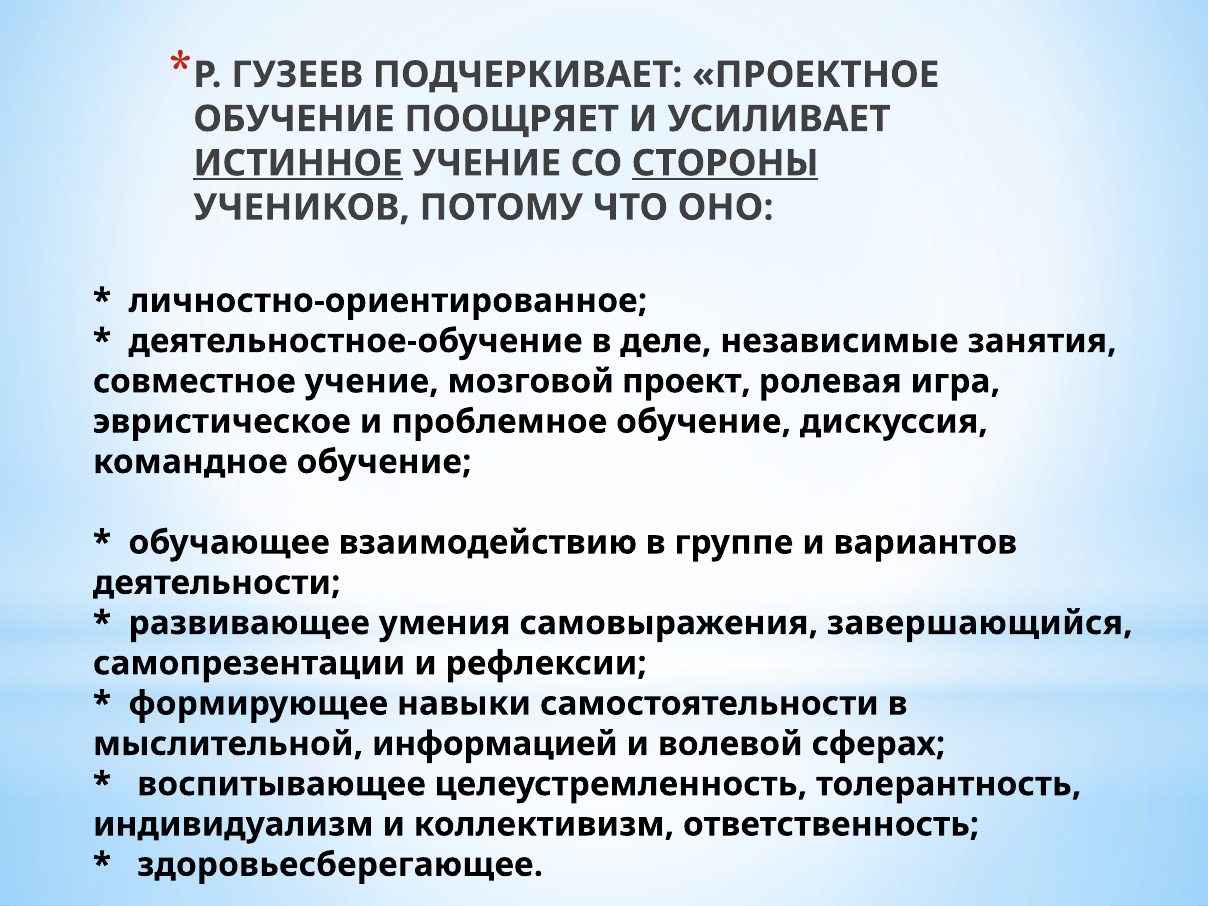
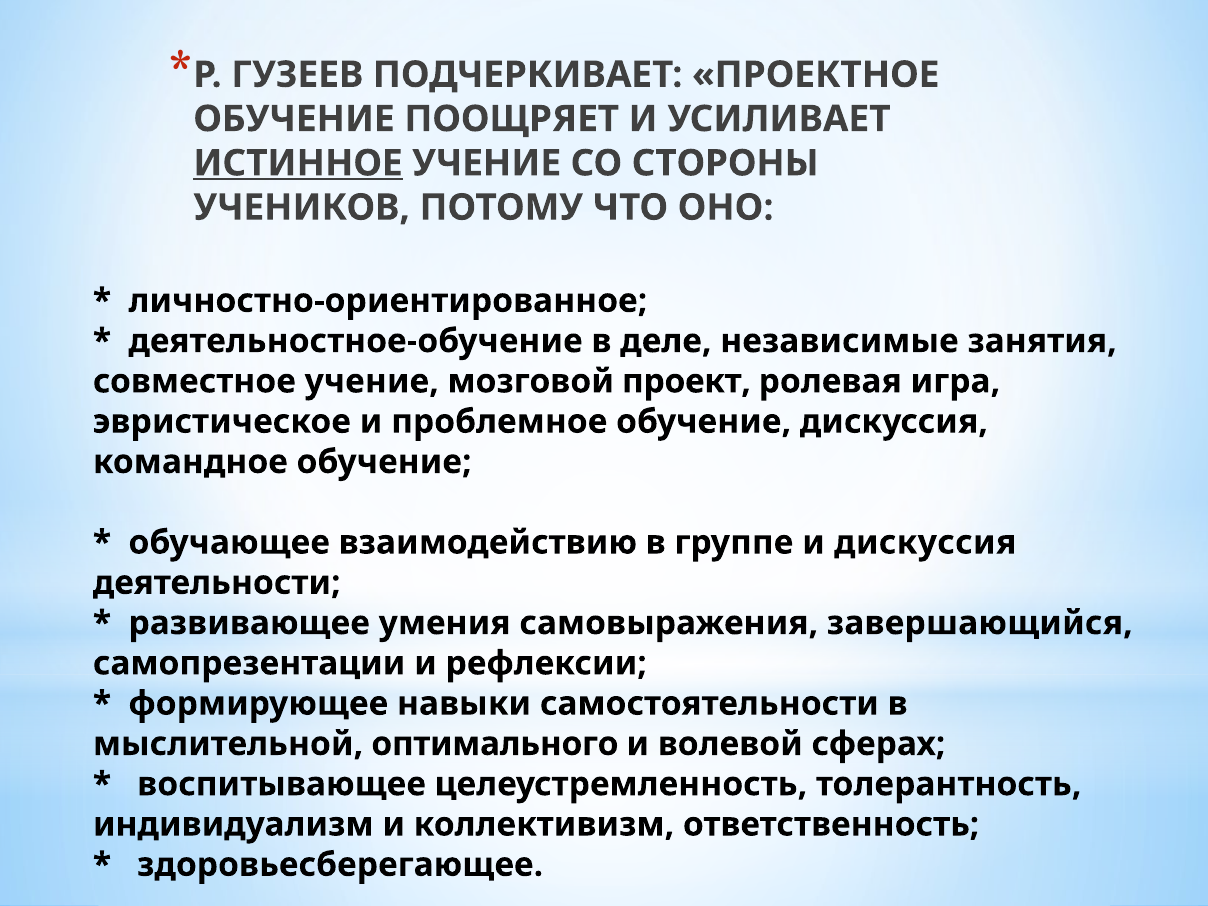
СТОРОНЫ underline: present -> none
и вариантов: вариантов -> дискуссия
информацией: информацией -> оптимального
